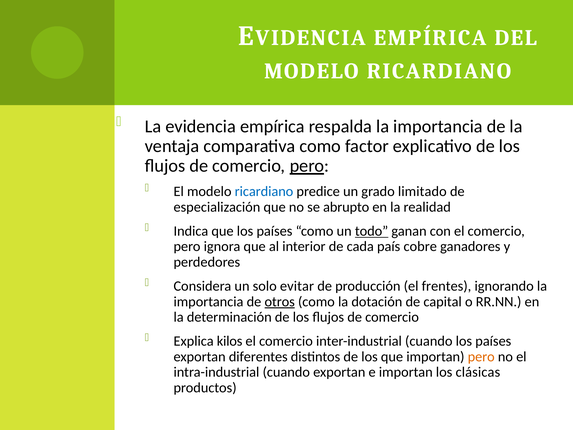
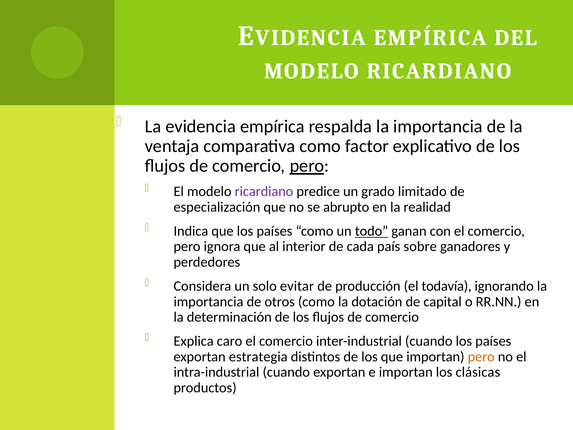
ricardiano at (264, 191) colour: blue -> purple
cobre: cobre -> sobre
frentes: frentes -> todavía
otros underline: present -> none
kilos: kilos -> caro
diferentes: diferentes -> estrategia
